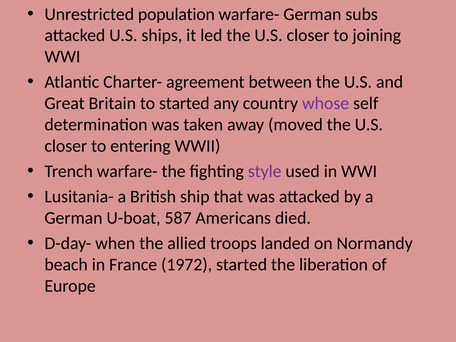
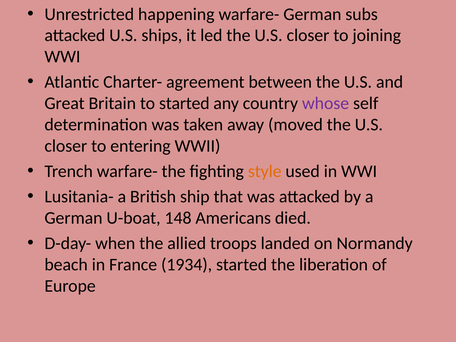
population: population -> happening
style colour: purple -> orange
587: 587 -> 148
1972: 1972 -> 1934
